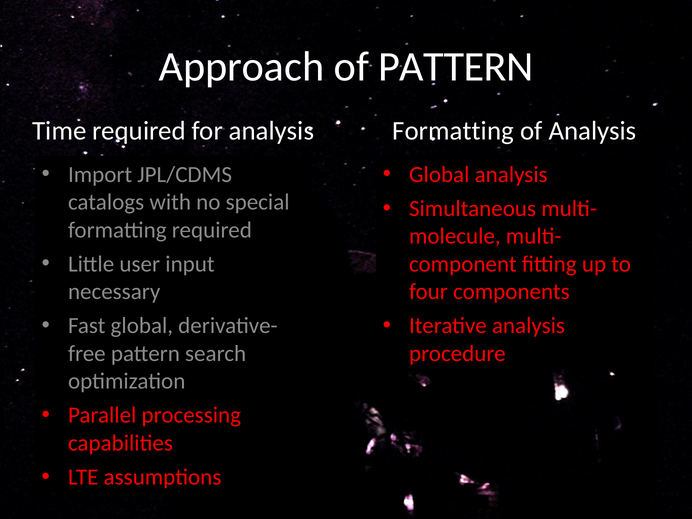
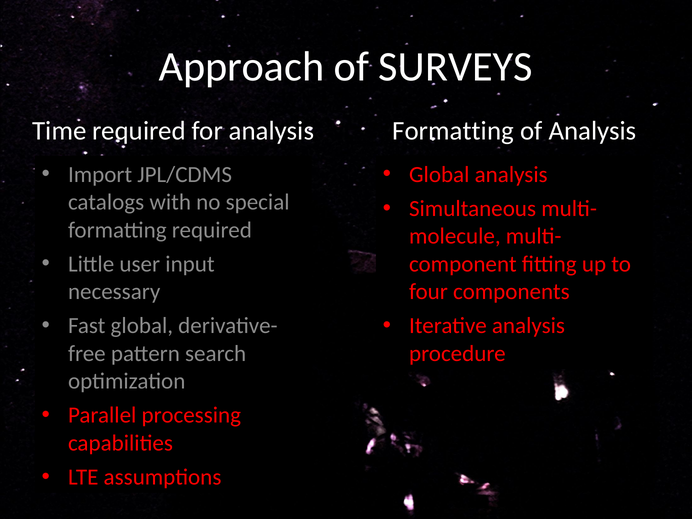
of PATTERN: PATTERN -> SURVEYS
